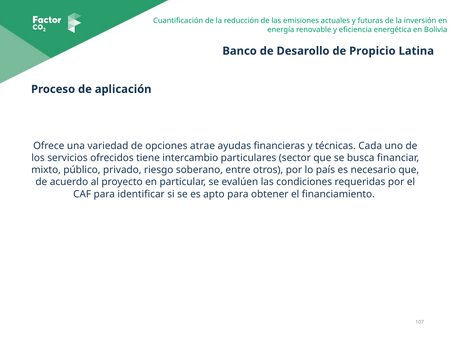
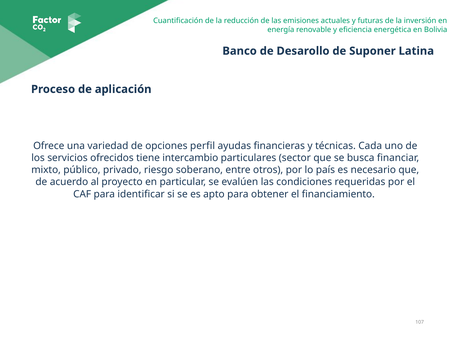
Propicio: Propicio -> Suponer
atrae: atrae -> perfil
